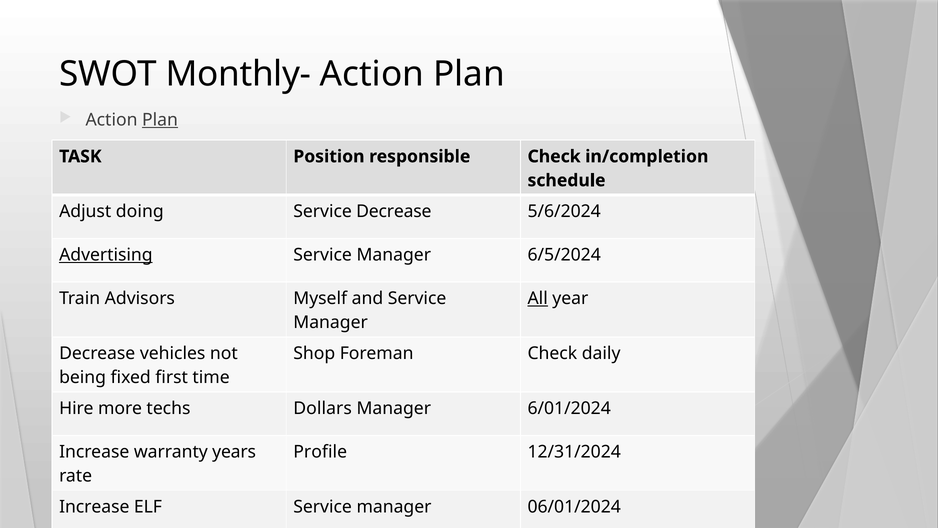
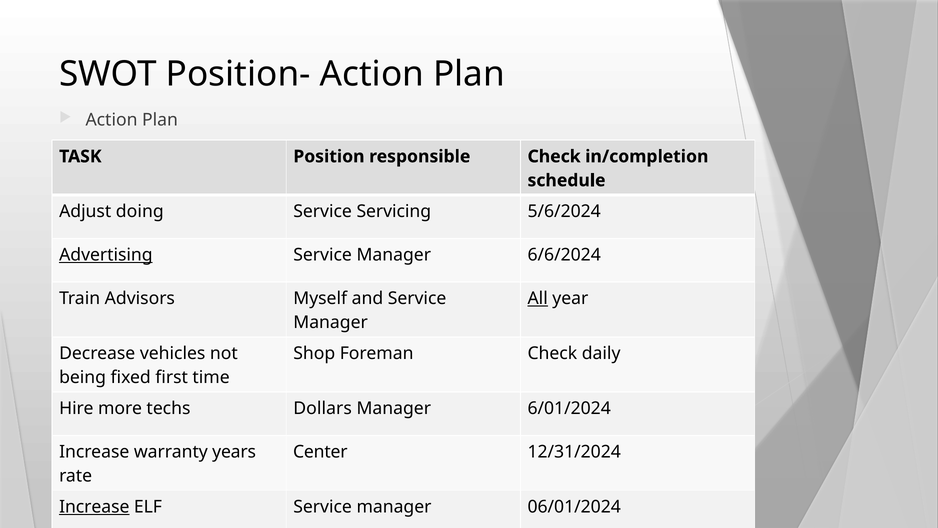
Monthly-: Monthly- -> Position-
Plan at (160, 120) underline: present -> none
Service Decrease: Decrease -> Servicing
6/5/2024: 6/5/2024 -> 6/6/2024
Profile: Profile -> Center
Increase at (94, 506) underline: none -> present
